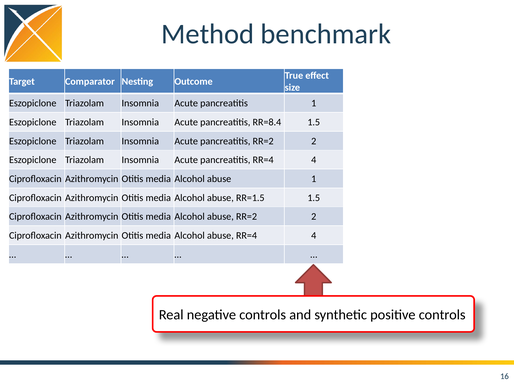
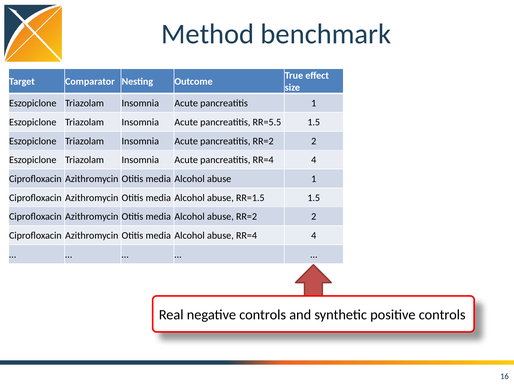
RR=8.4: RR=8.4 -> RR=5.5
